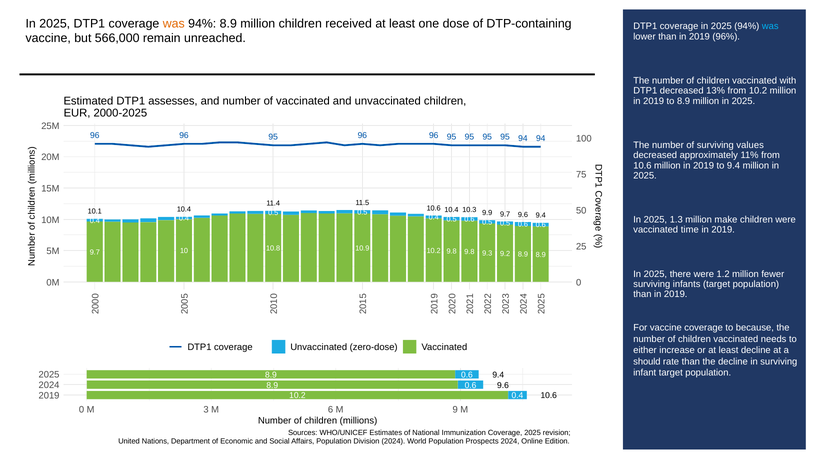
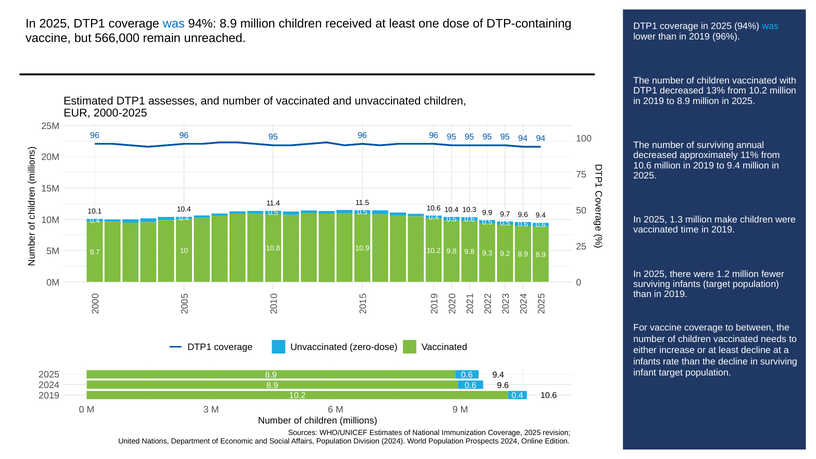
was at (174, 24) colour: orange -> blue
values: values -> annual
because: because -> between
should at (647, 362): should -> infants
